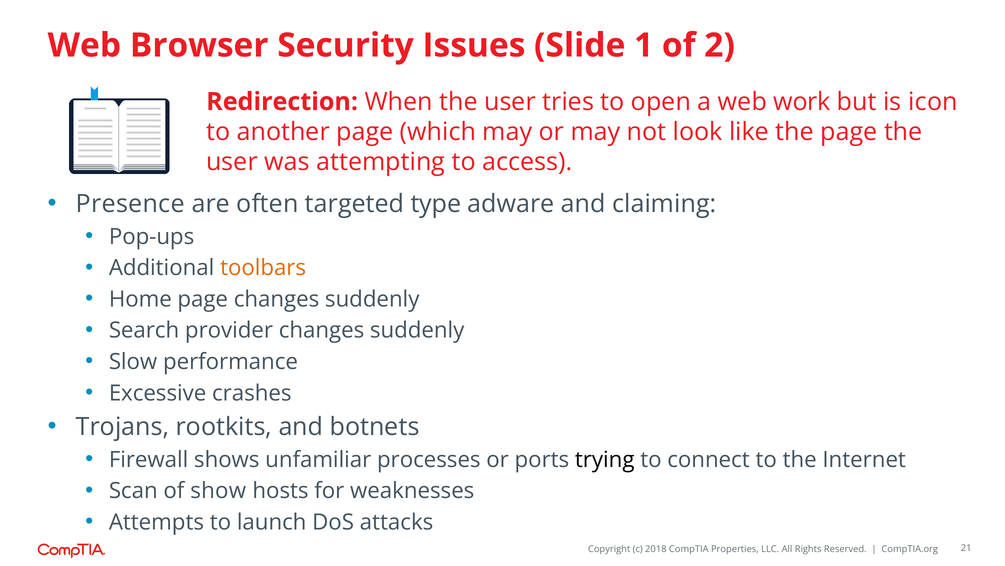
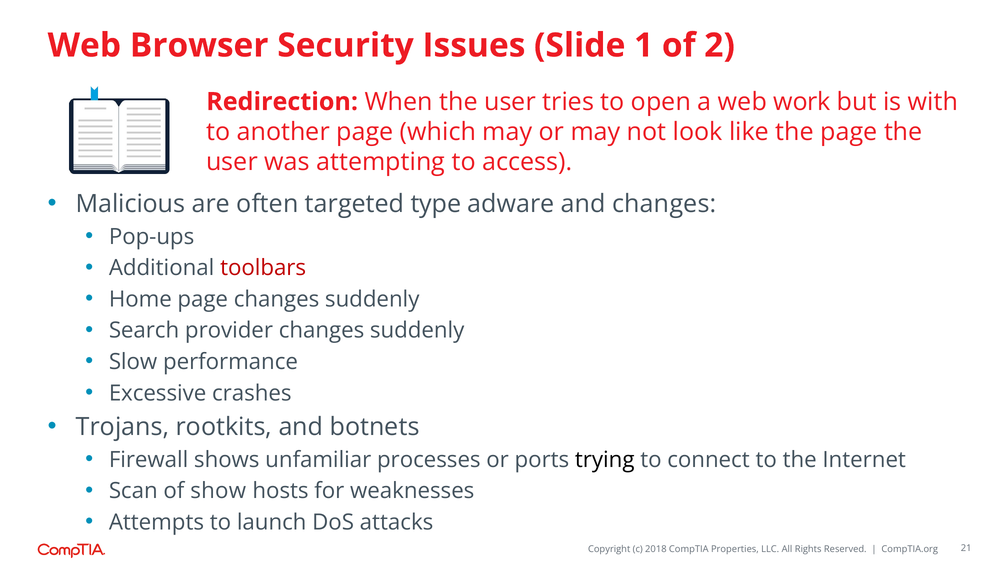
icon: icon -> with
Presence: Presence -> Malicious
and claiming: claiming -> changes
toolbars colour: orange -> red
